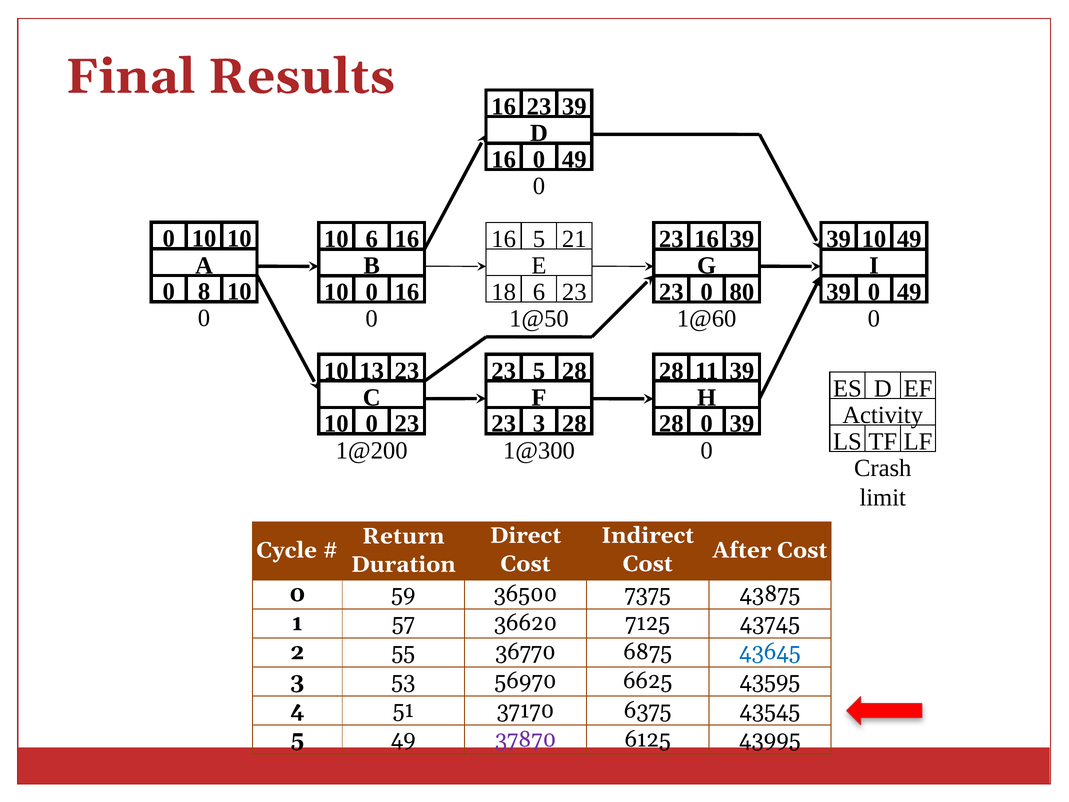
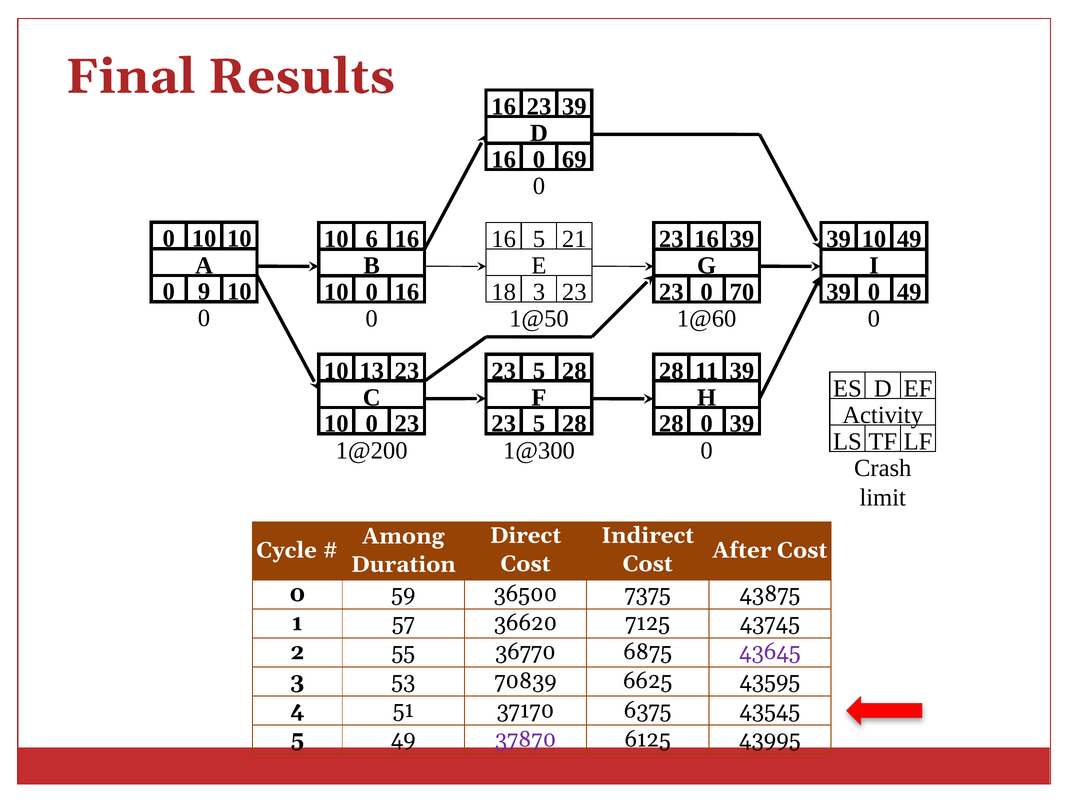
16 0 49: 49 -> 69
8: 8 -> 9
18 6: 6 -> 3
80: 80 -> 70
3 at (539, 424): 3 -> 5
Return: Return -> Among
43645 colour: blue -> purple
56970: 56970 -> 70839
